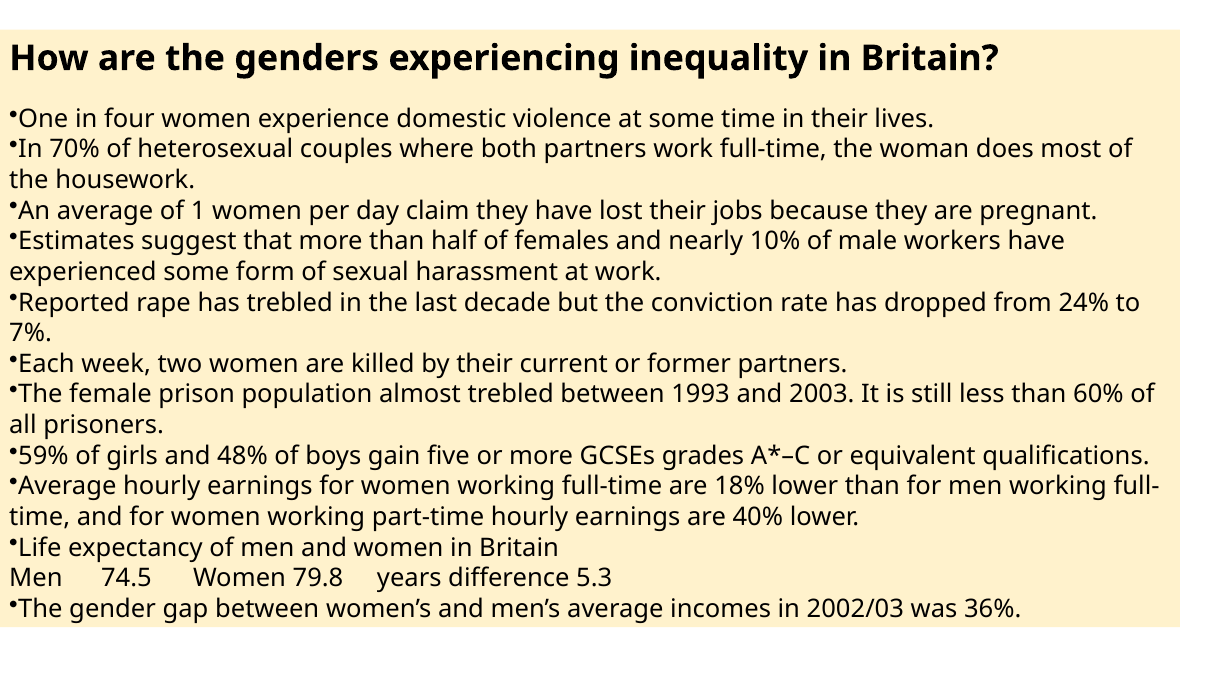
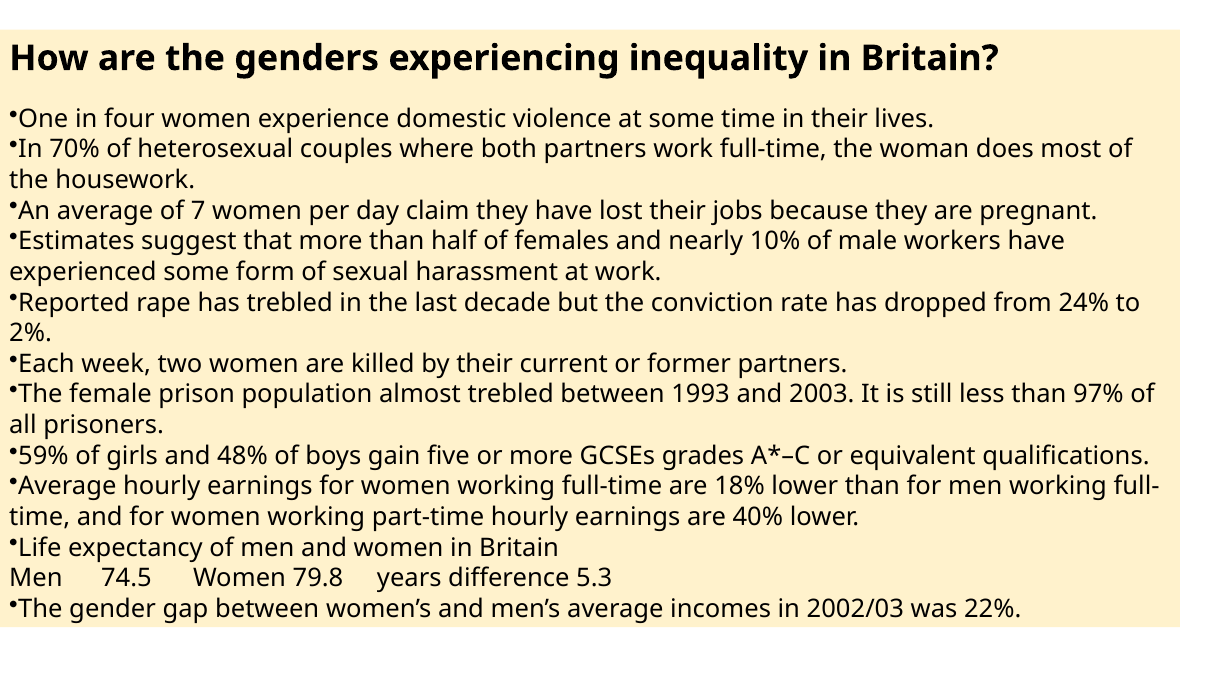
1: 1 -> 7
7%: 7% -> 2%
60%: 60% -> 97%
36%: 36% -> 22%
